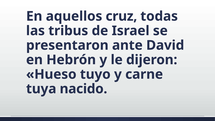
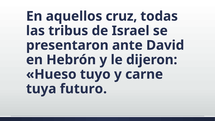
nacido: nacido -> futuro
